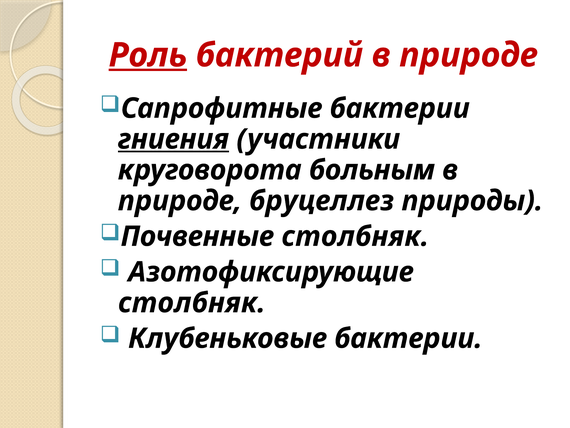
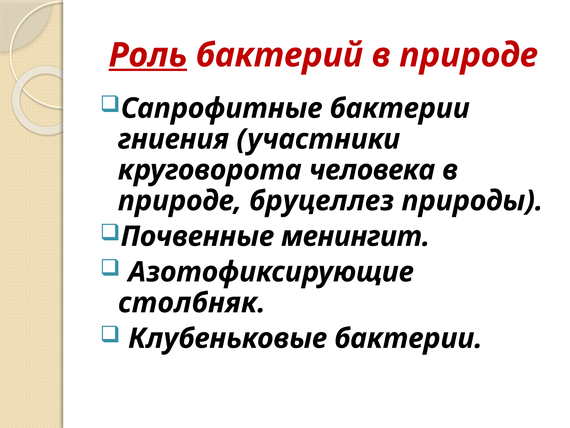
гниения underline: present -> none
больным: больным -> человека
Почвенные столбняк: столбняк -> менингит
